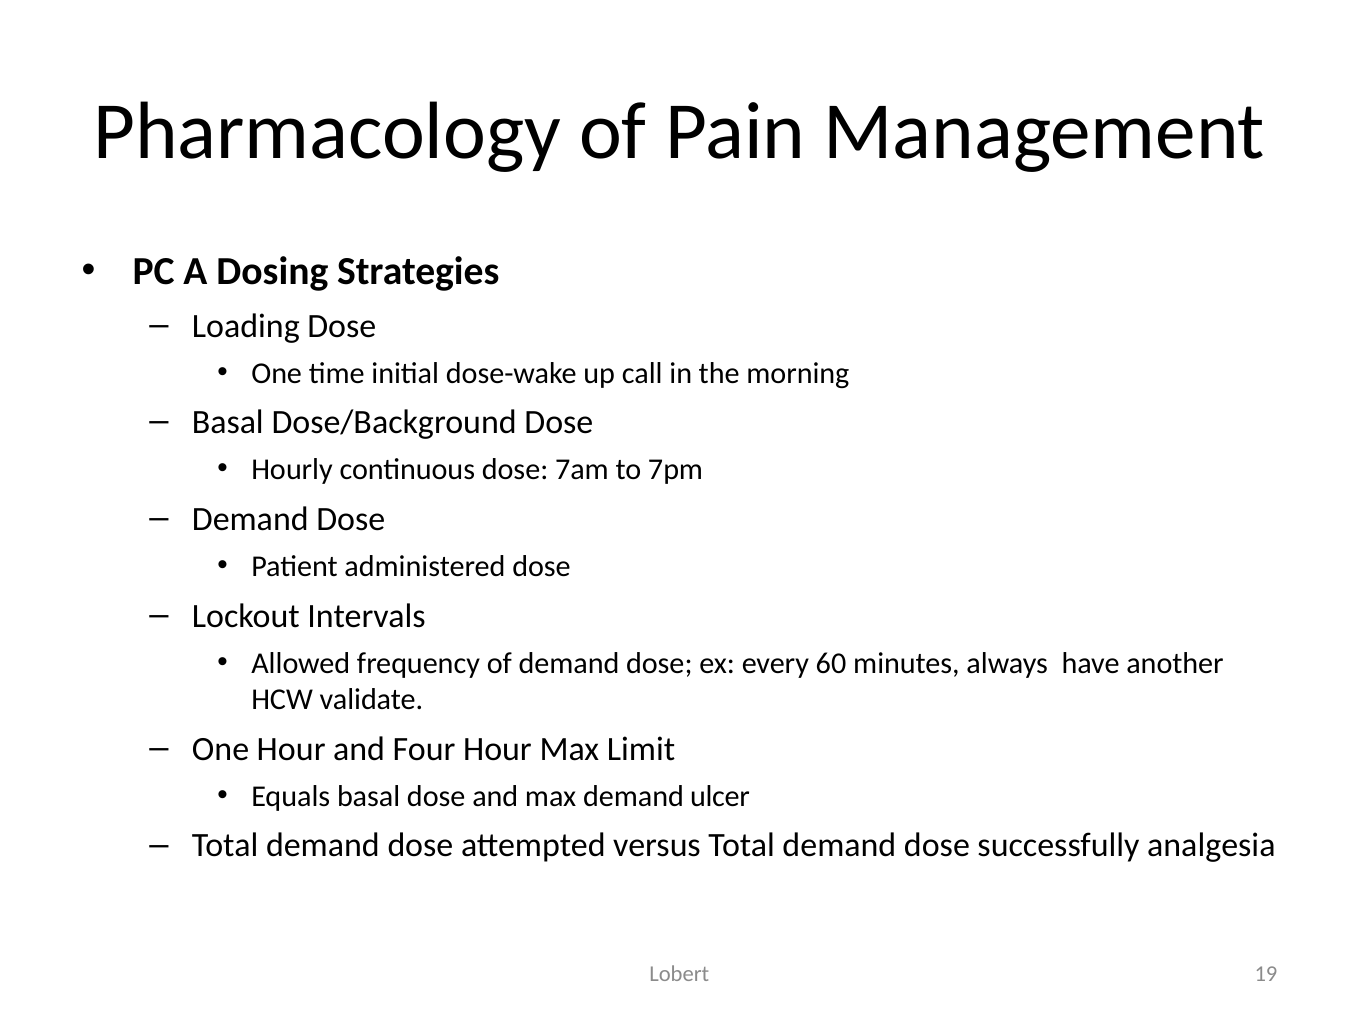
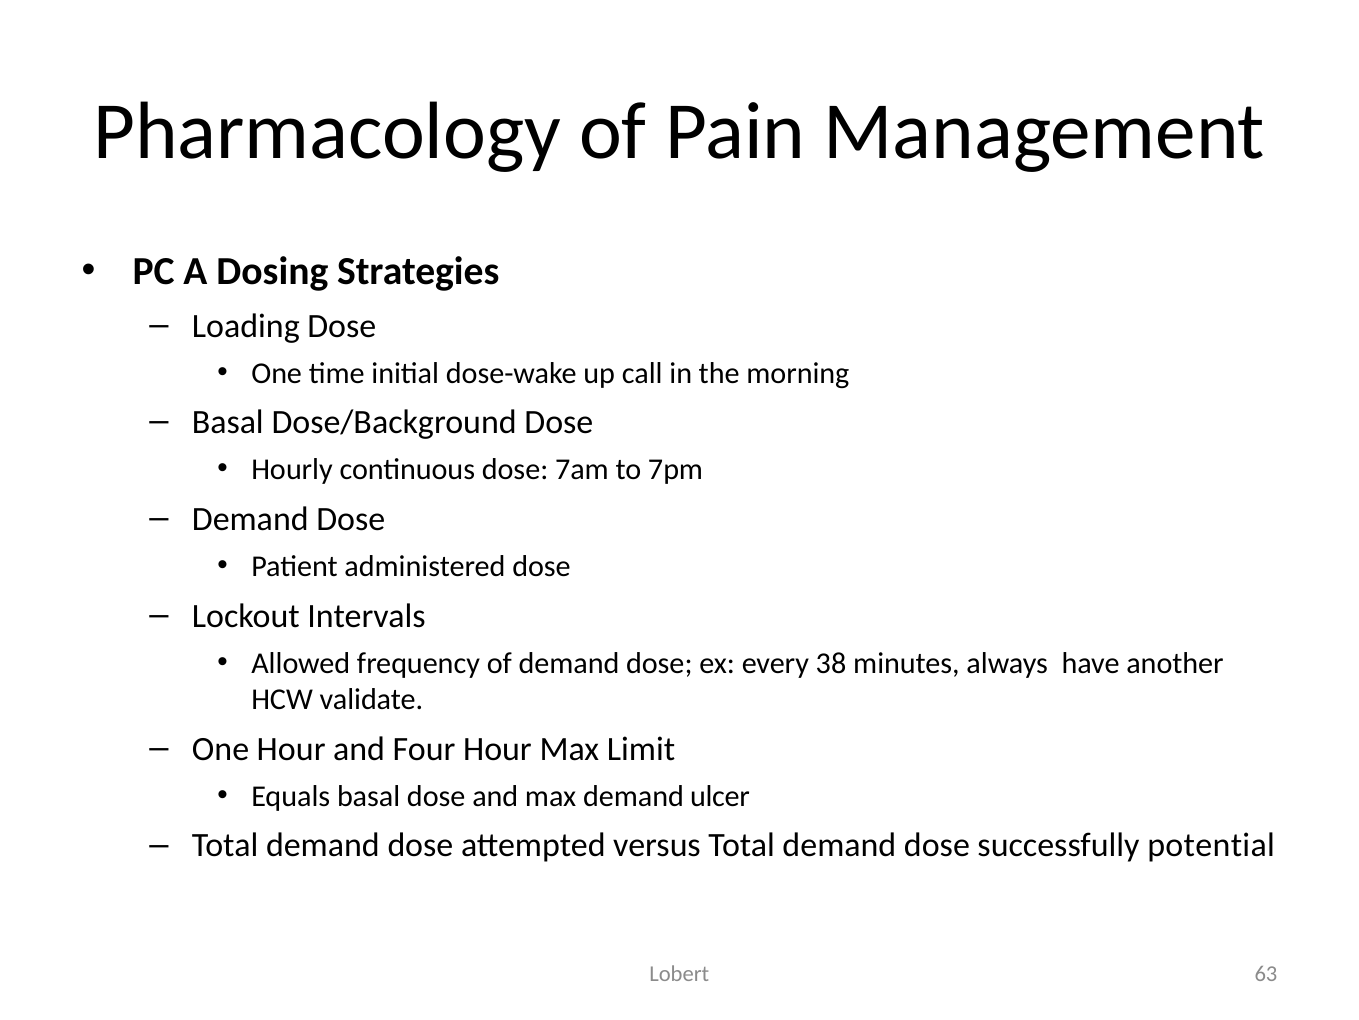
60: 60 -> 38
analgesia: analgesia -> potential
19: 19 -> 63
